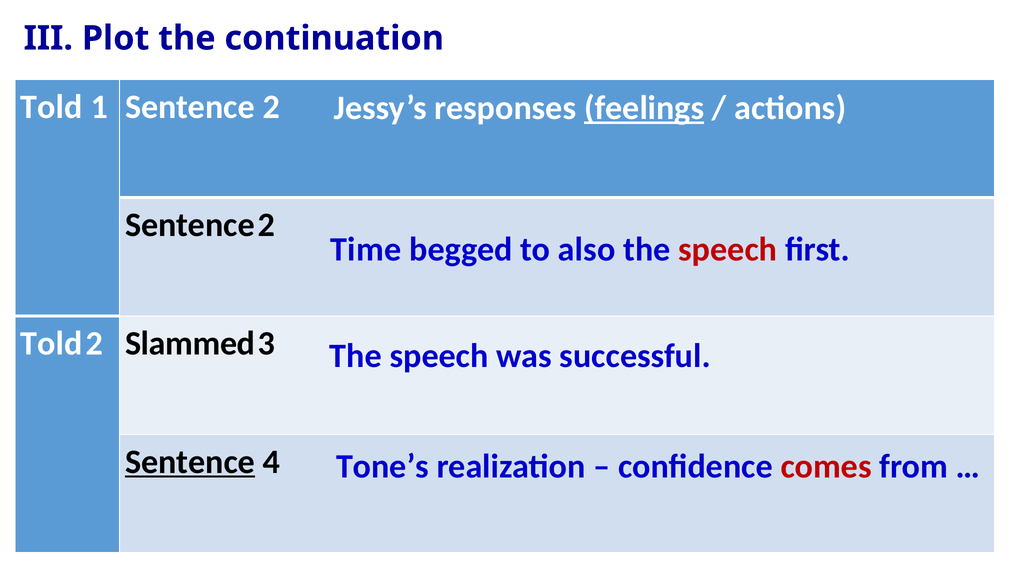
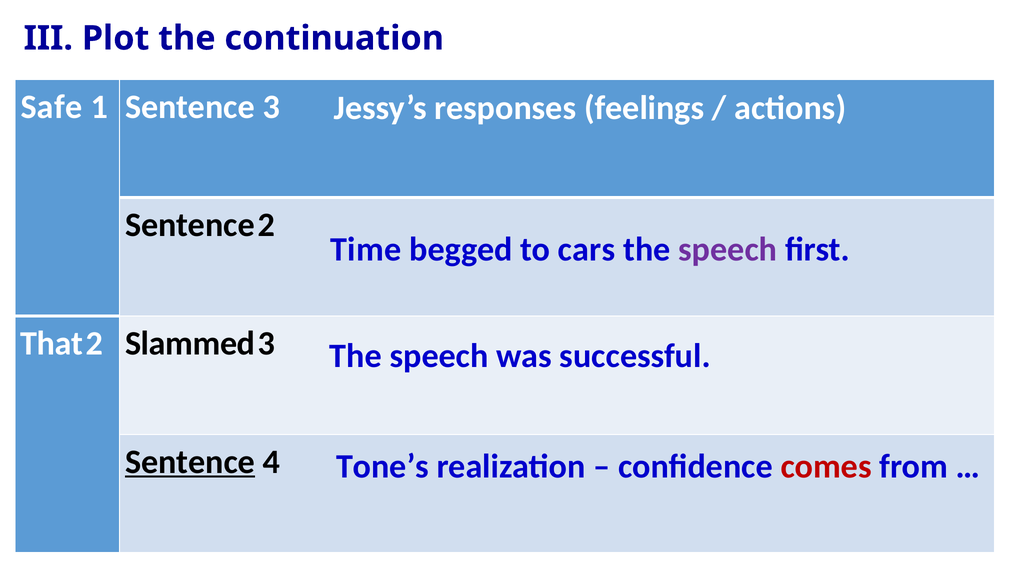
Told at (52, 107): Told -> Safe
1 Sentence 2: 2 -> 3
feelings underline: present -> none
also: also -> cars
speech at (728, 249) colour: red -> purple
Told at (52, 343): Told -> That
